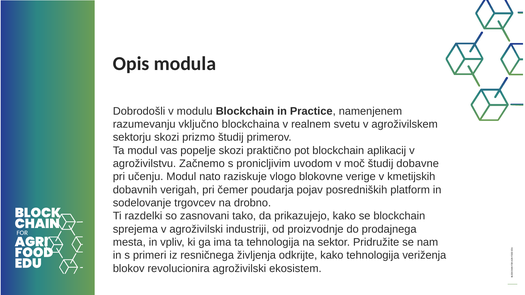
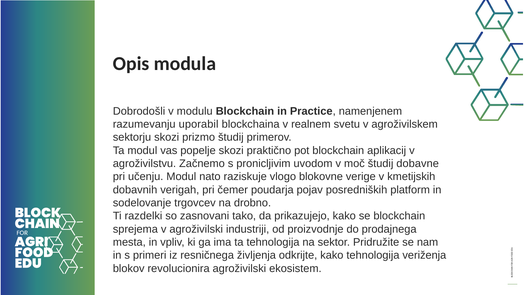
vključno: vključno -> uporabil
